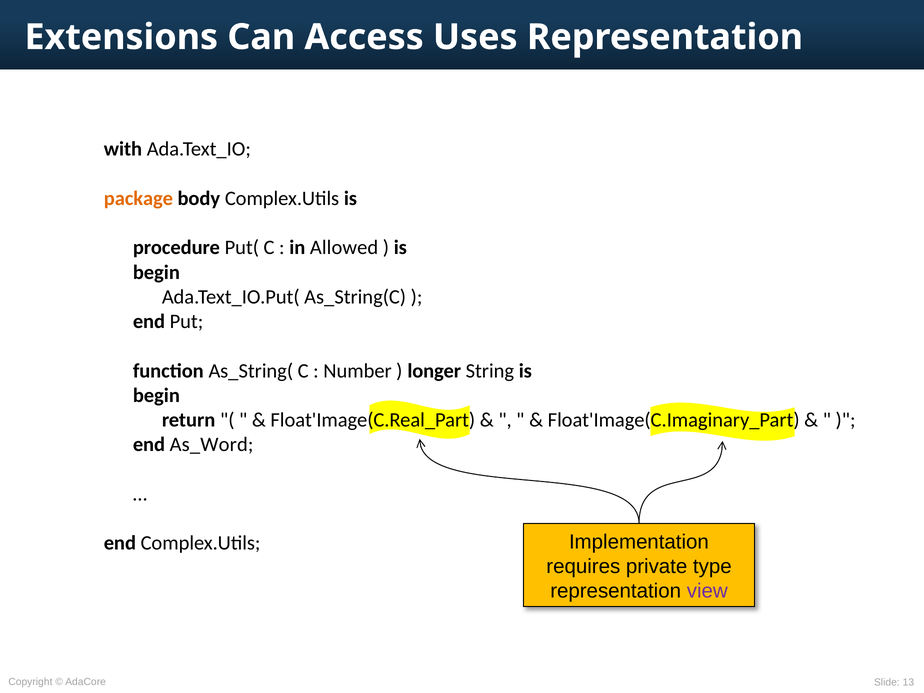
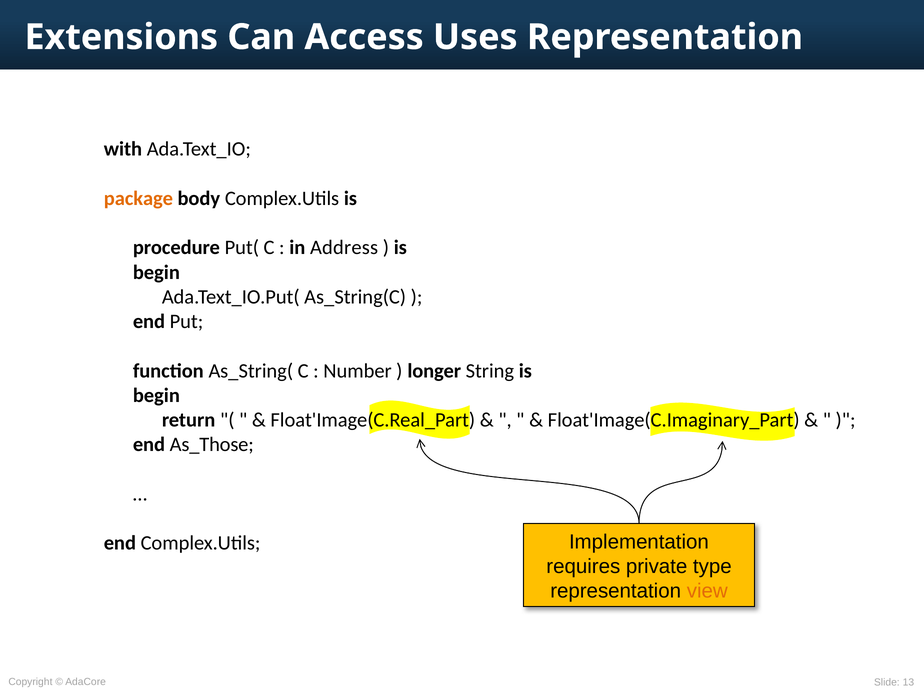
Allowed: Allowed -> Address
As_Word: As_Word -> As_Those
view colour: purple -> orange
